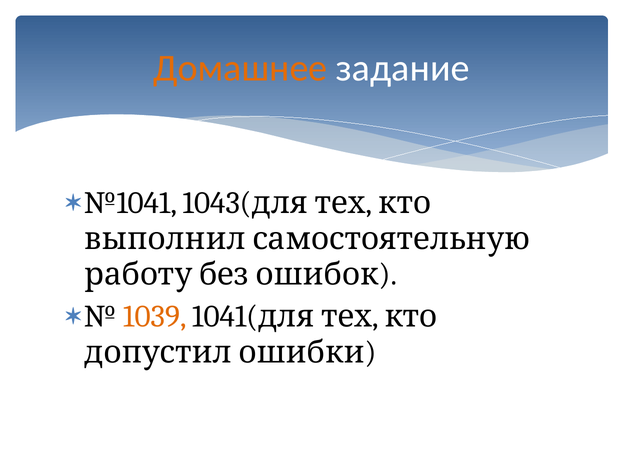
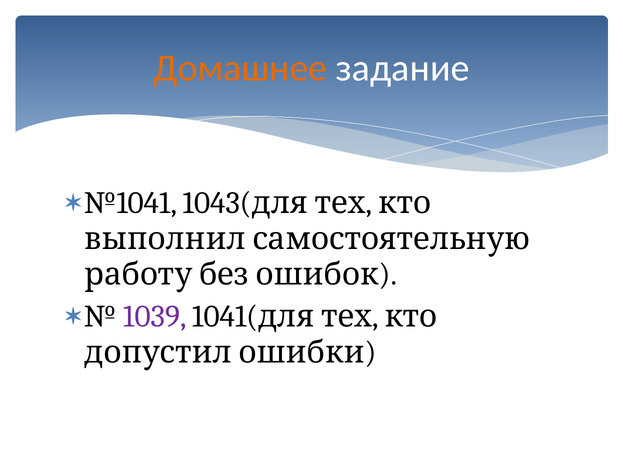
1039 colour: orange -> purple
